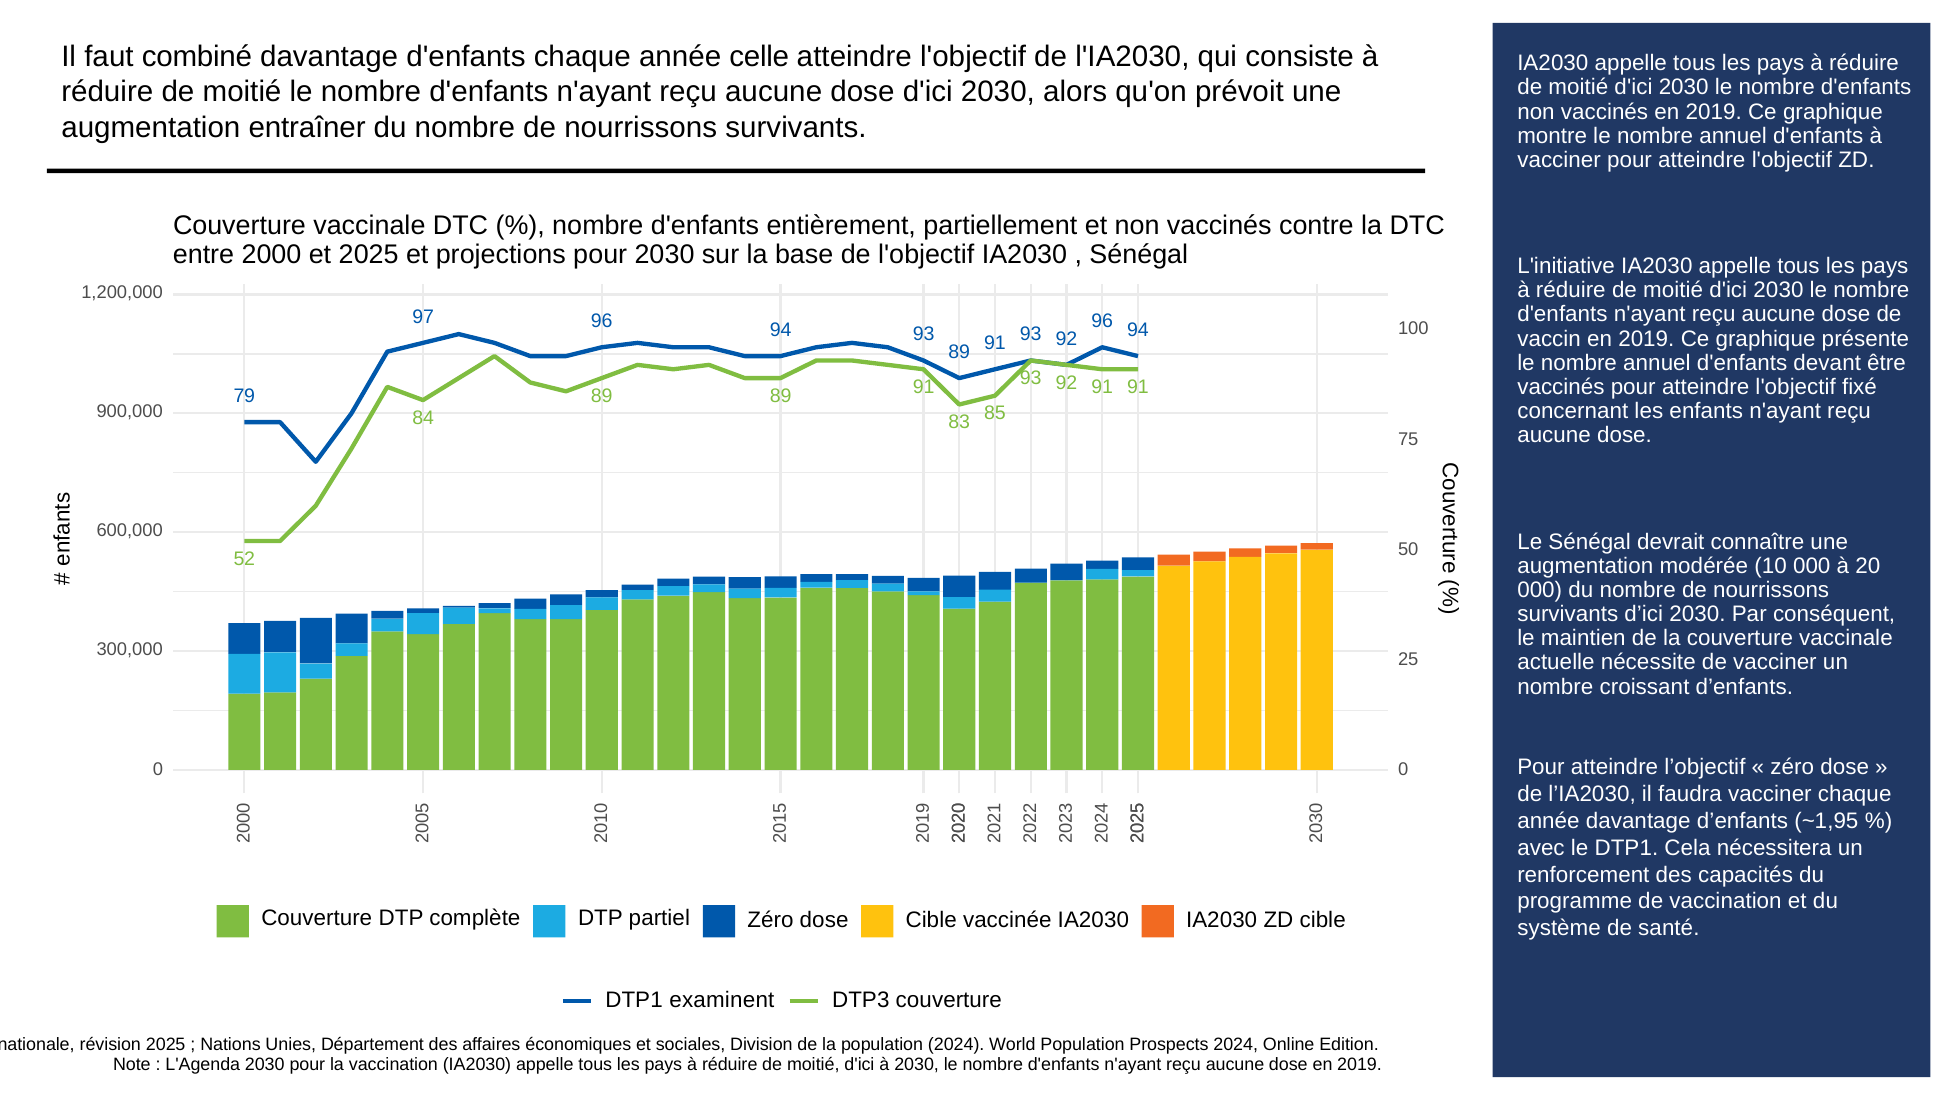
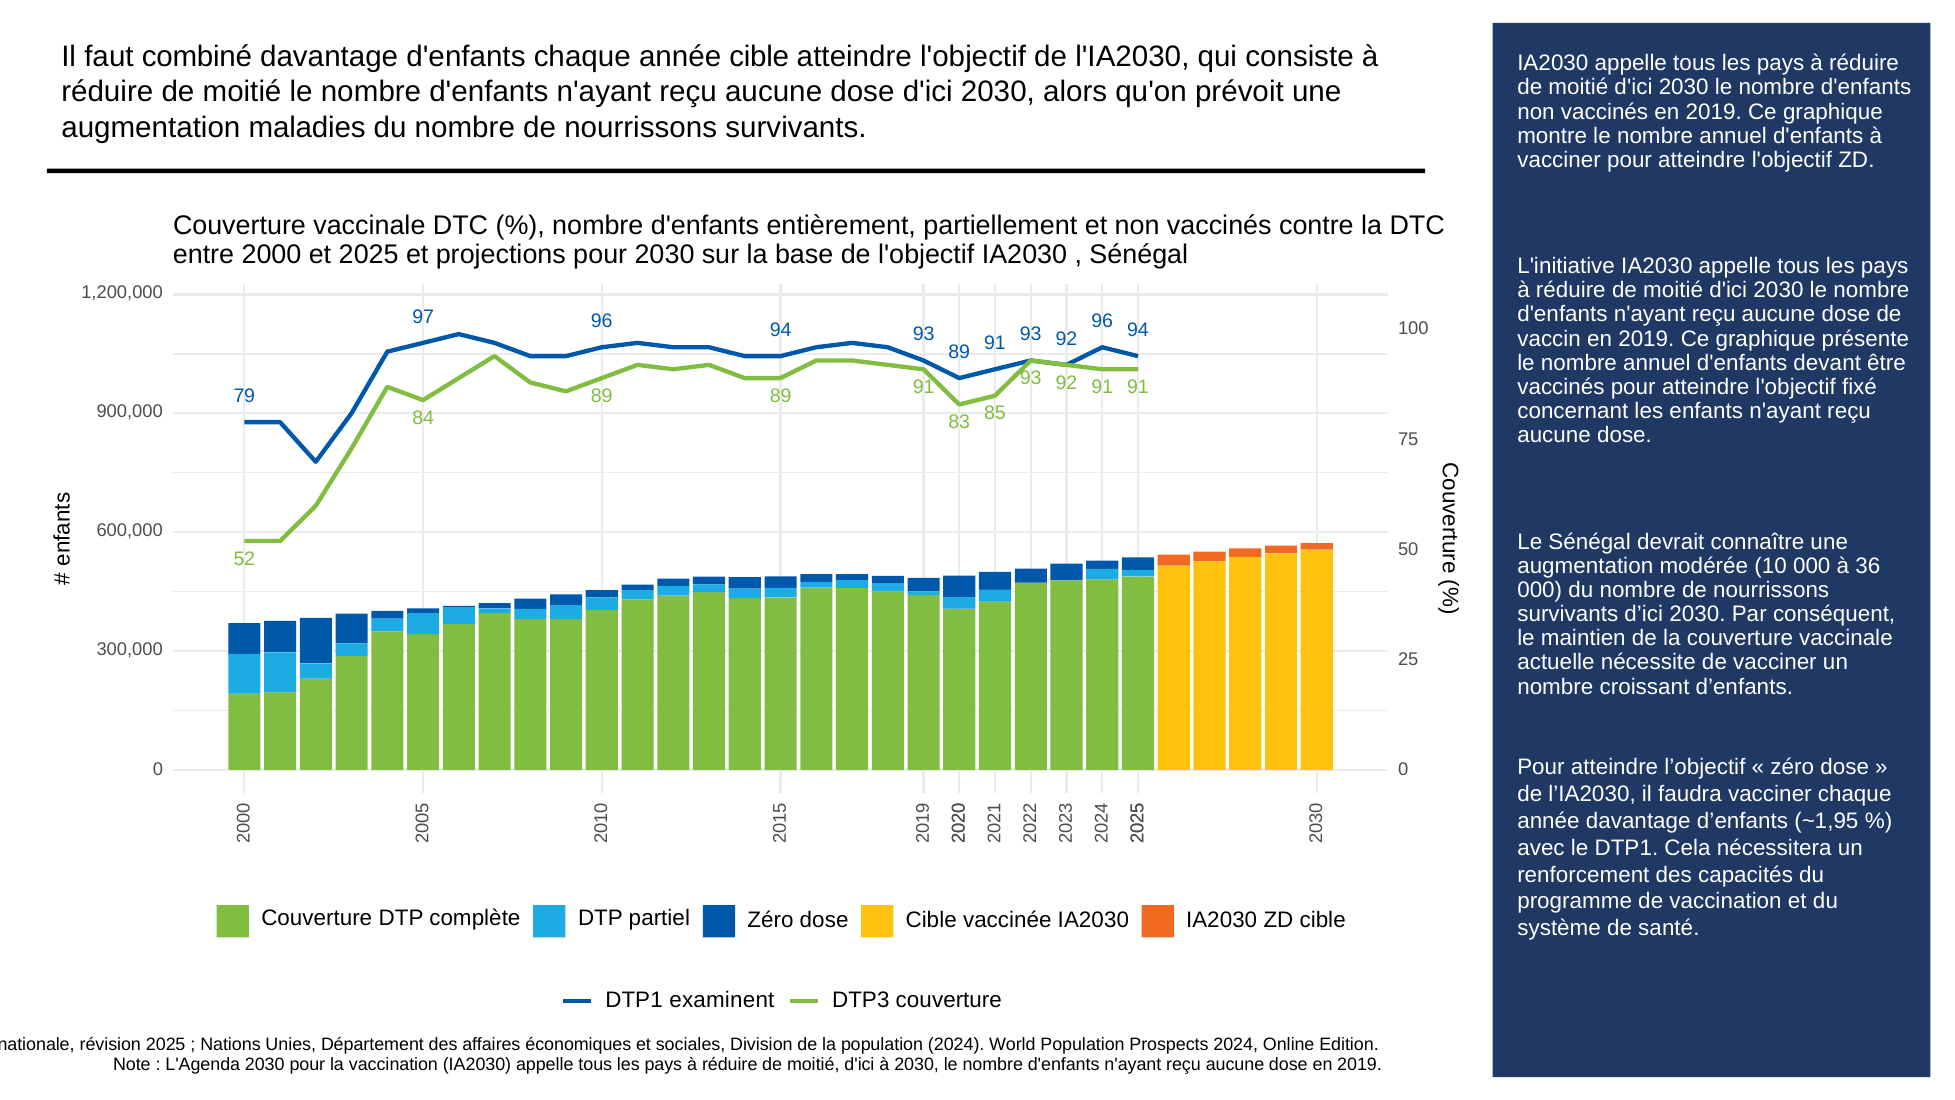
année celle: celle -> cible
entraîner: entraîner -> maladies
20: 20 -> 36
